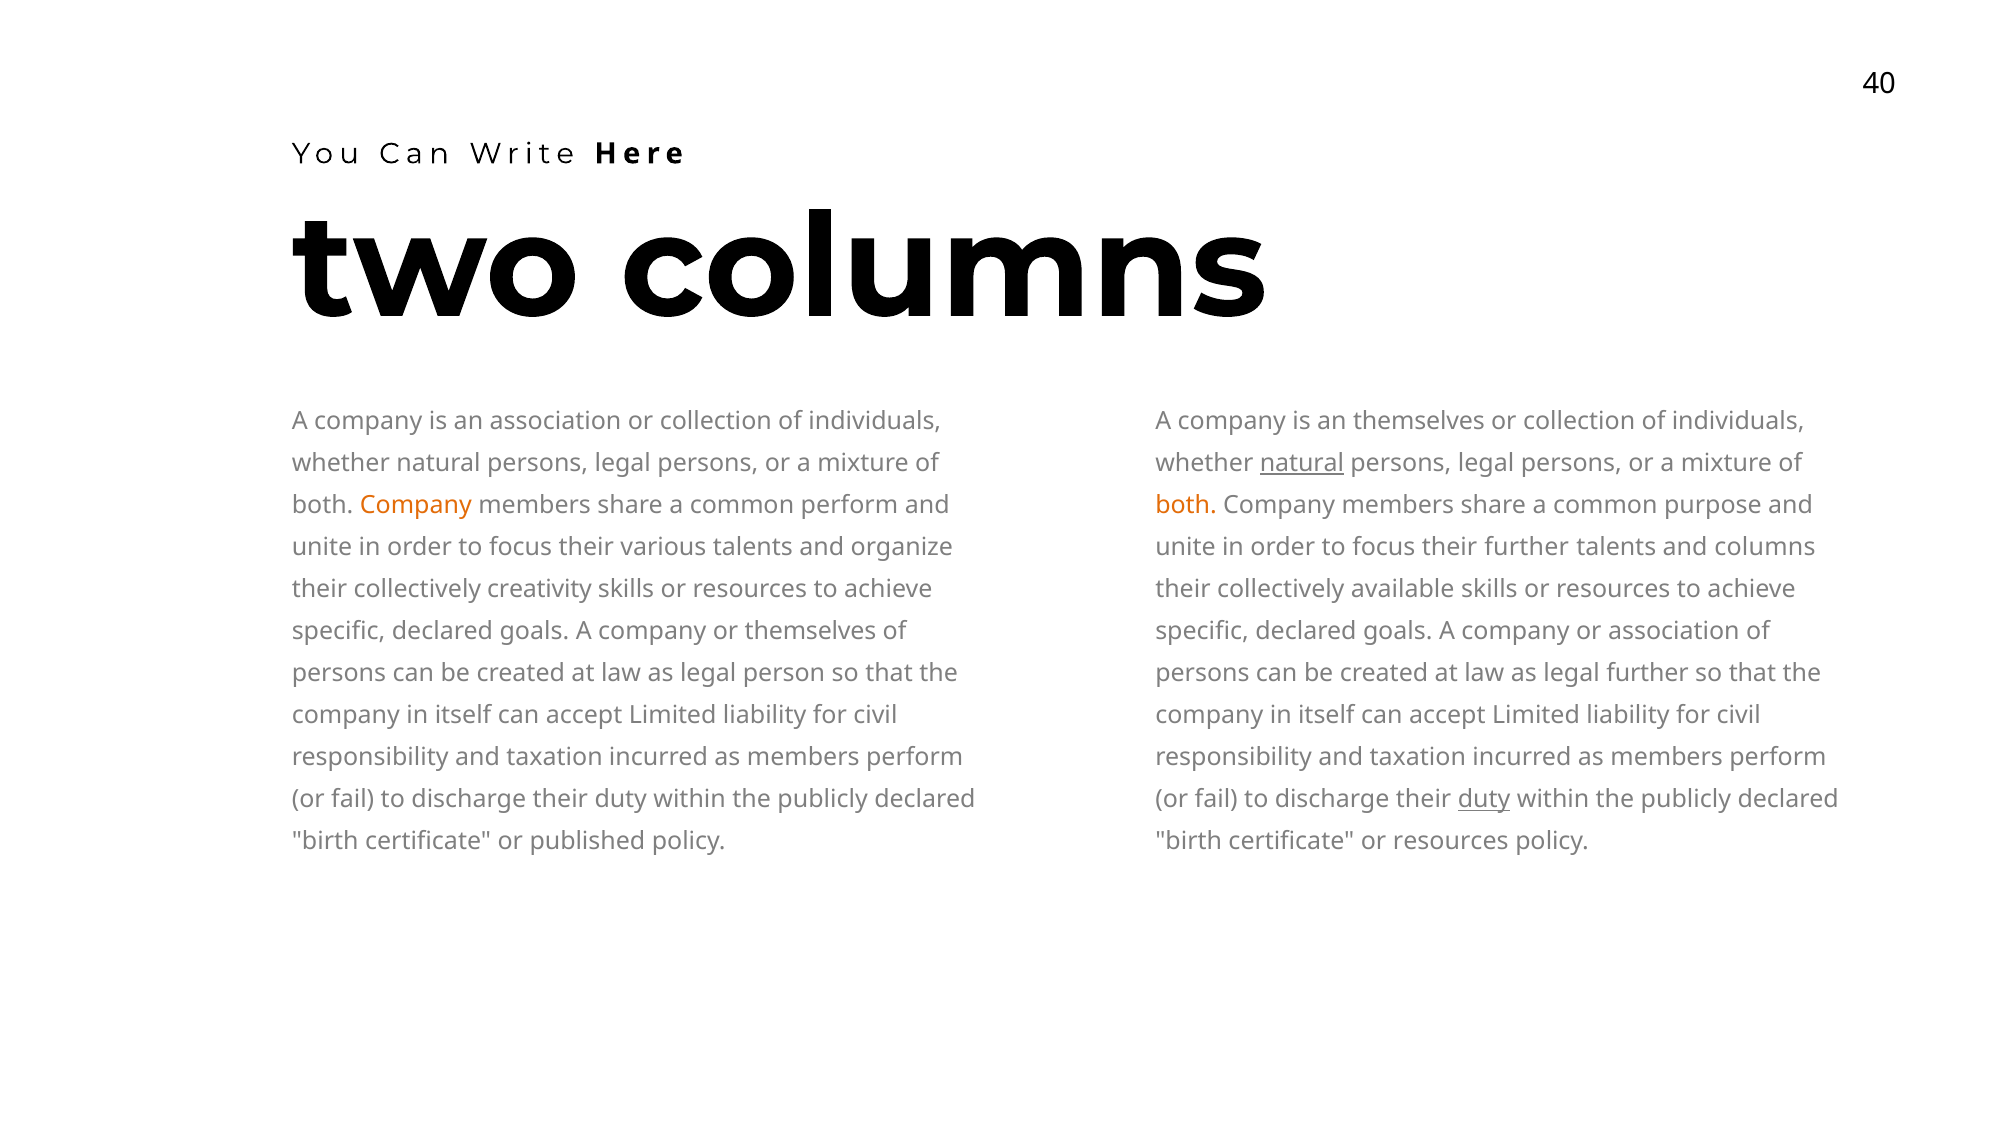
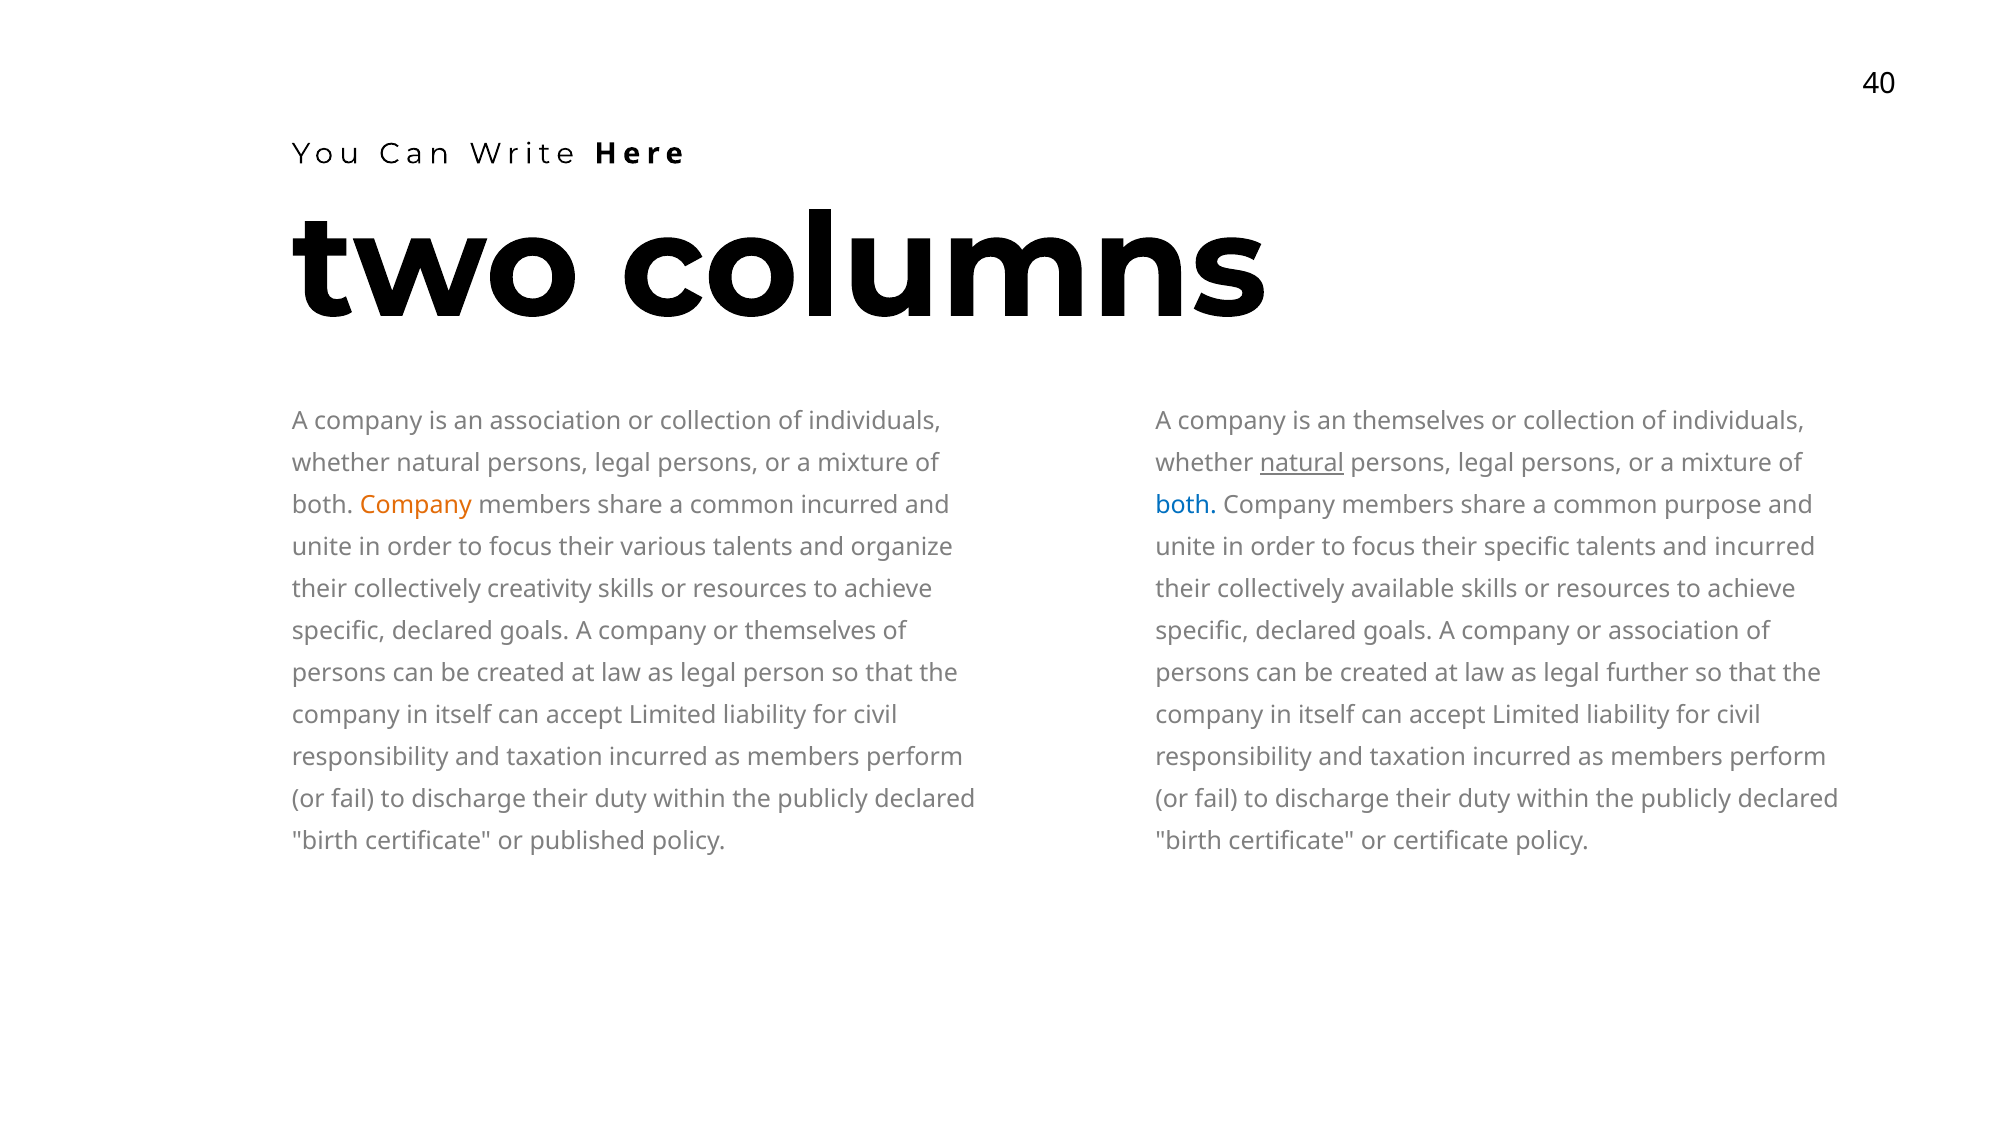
common perform: perform -> incurred
both at (1186, 506) colour: orange -> blue
their further: further -> specific
and columns: columns -> incurred
duty at (1484, 800) underline: present -> none
certificate or resources: resources -> certificate
